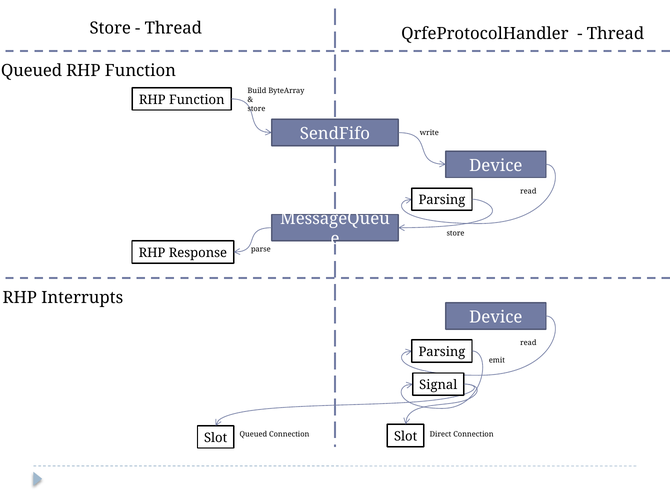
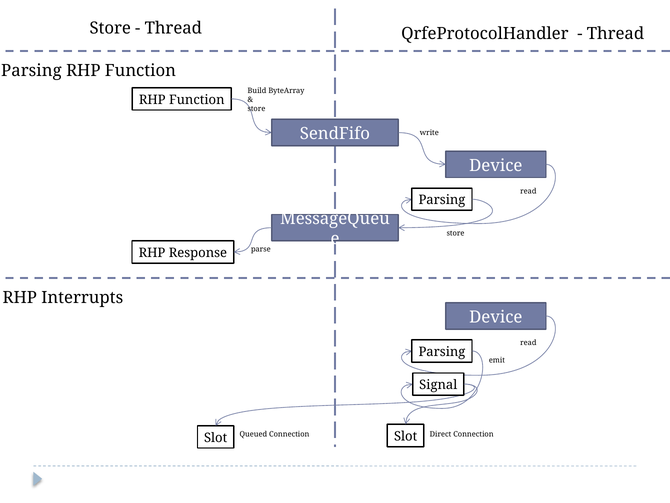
Queued at (31, 71): Queued -> Parsing
